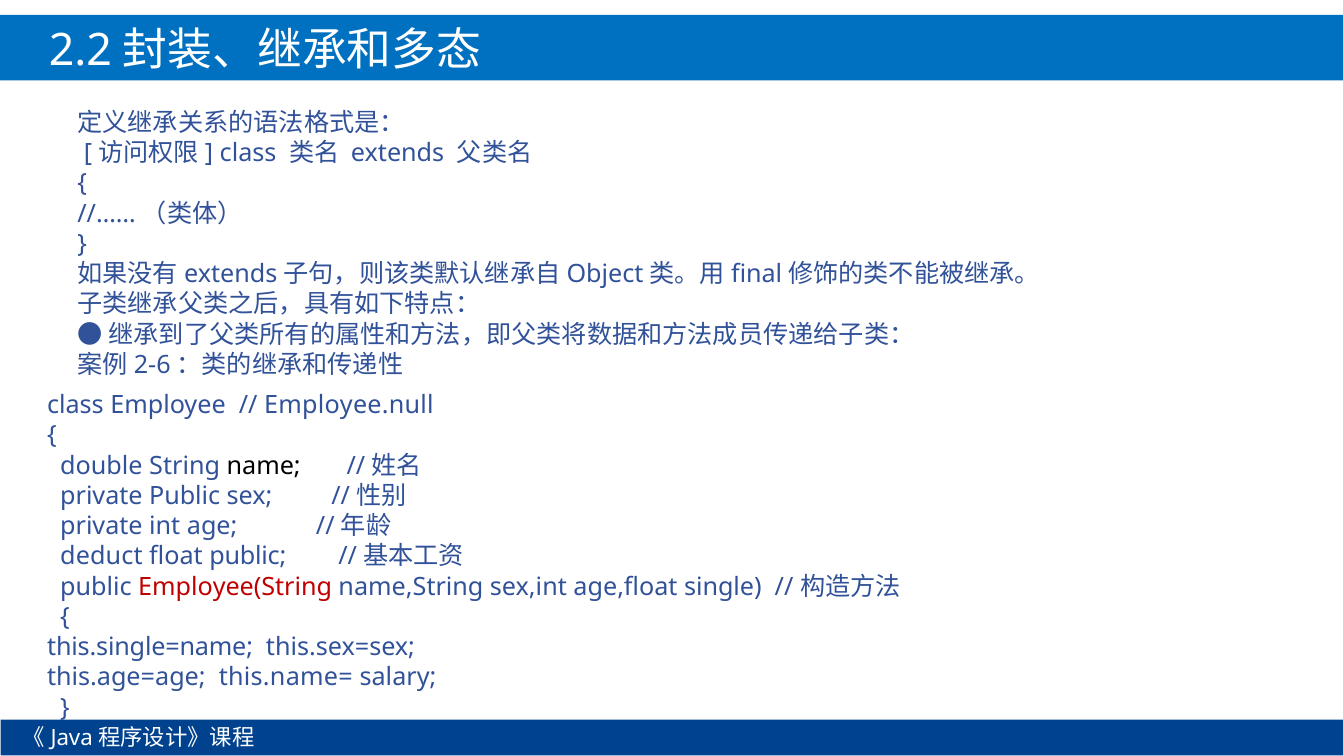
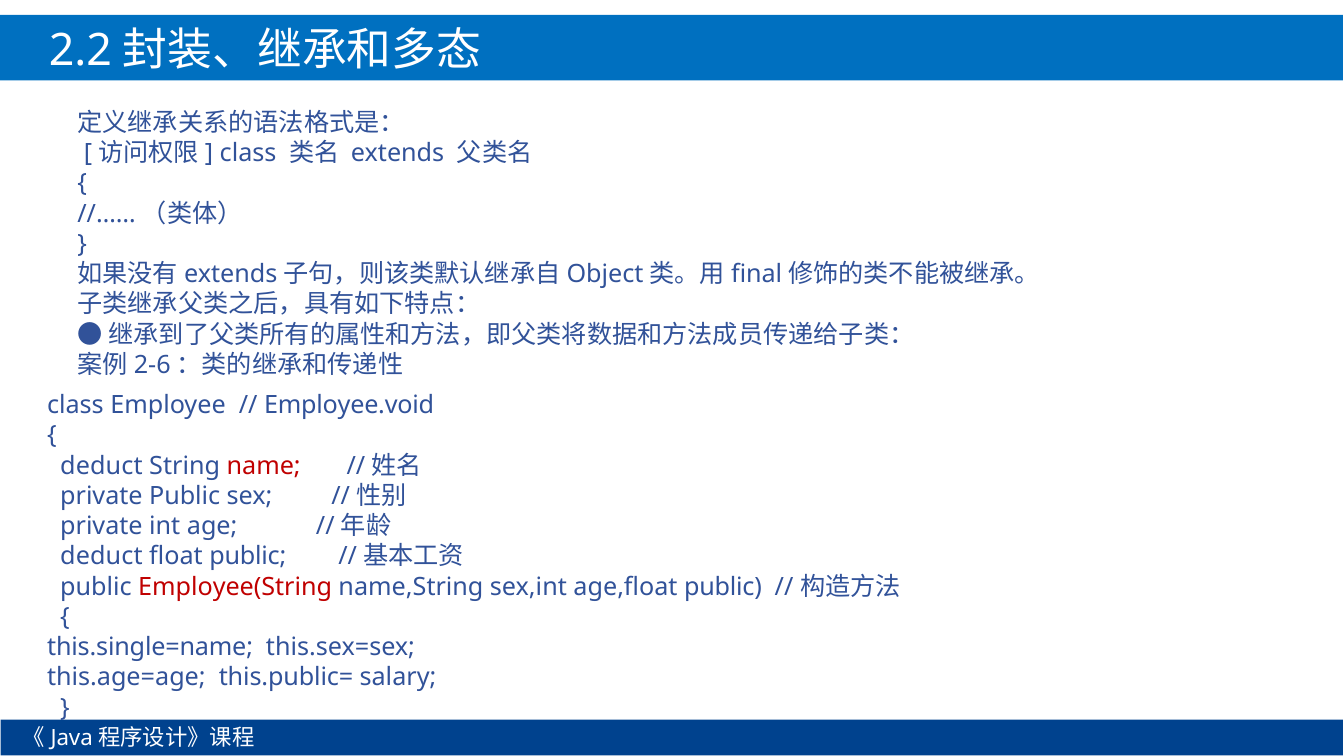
Employee.null: Employee.null -> Employee.void
double at (101, 466): double -> deduct
name colour: black -> red
age,float single: single -> public
this.name=: this.name= -> this.public=
